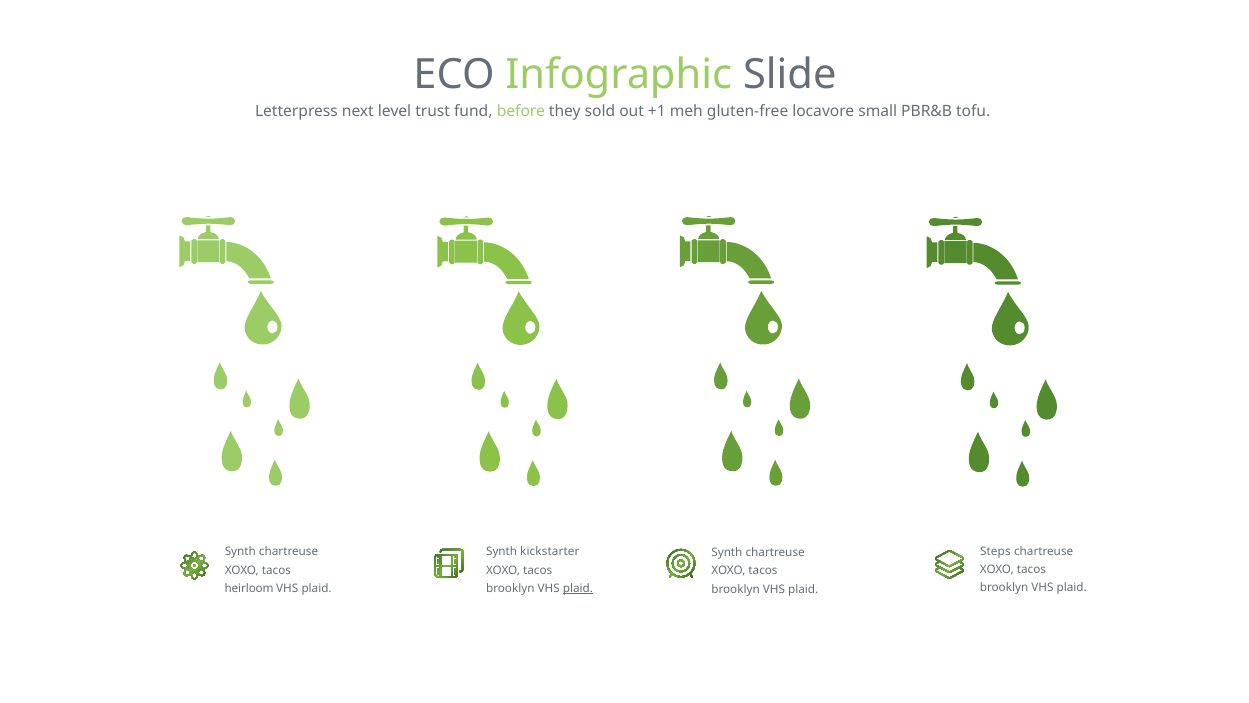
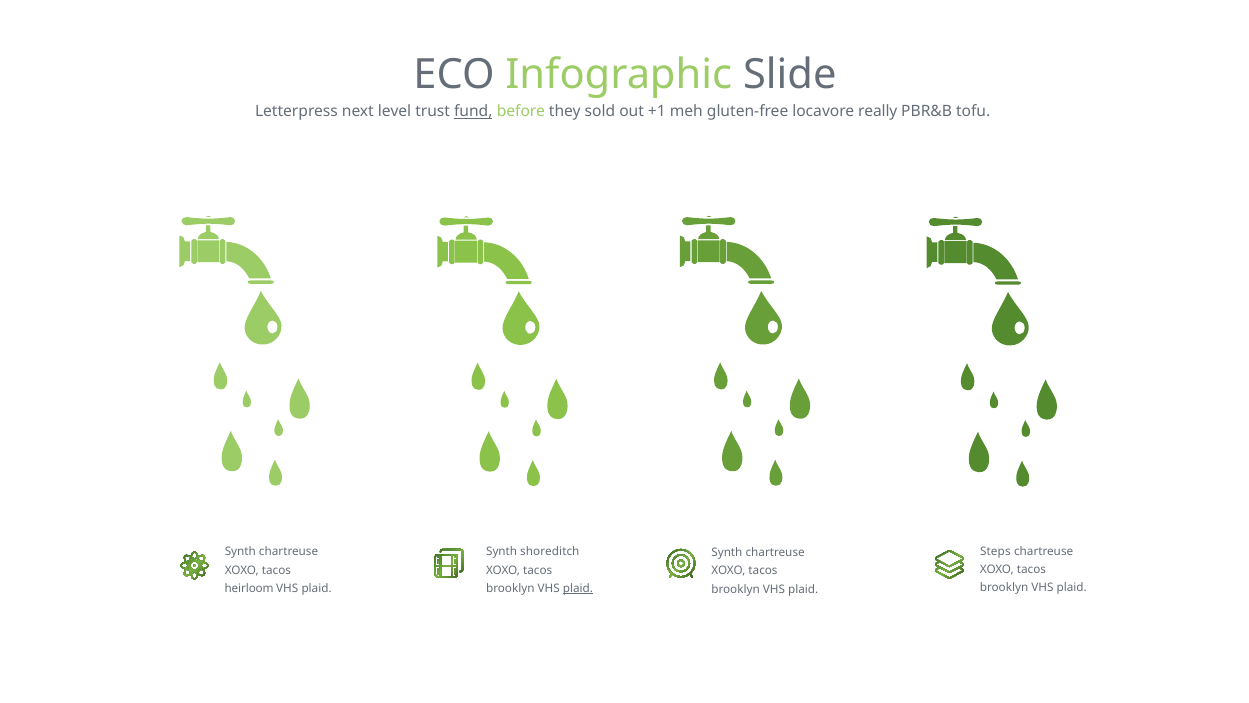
fund underline: none -> present
small: small -> really
kickstarter: kickstarter -> shoreditch
